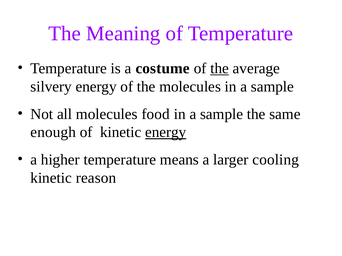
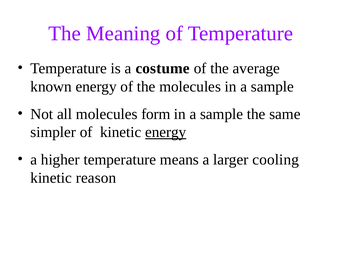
the at (220, 69) underline: present -> none
silvery: silvery -> known
food: food -> form
enough: enough -> simpler
